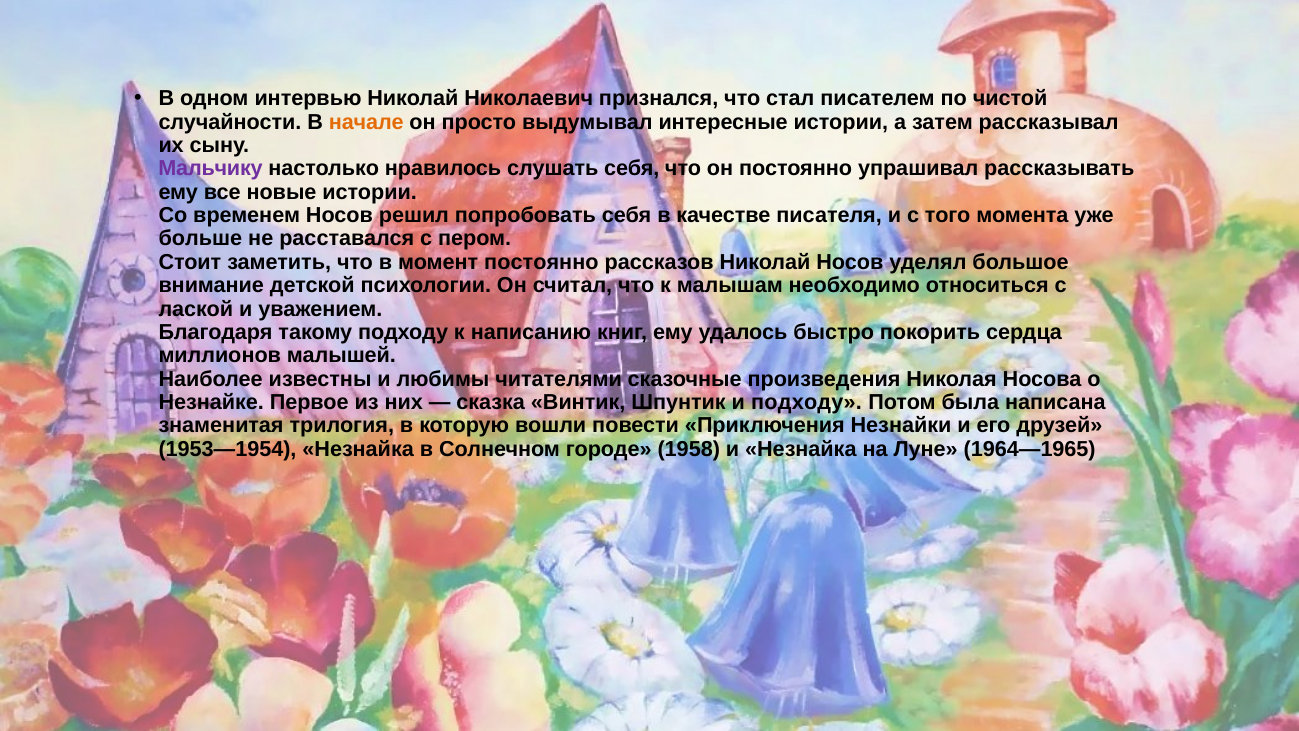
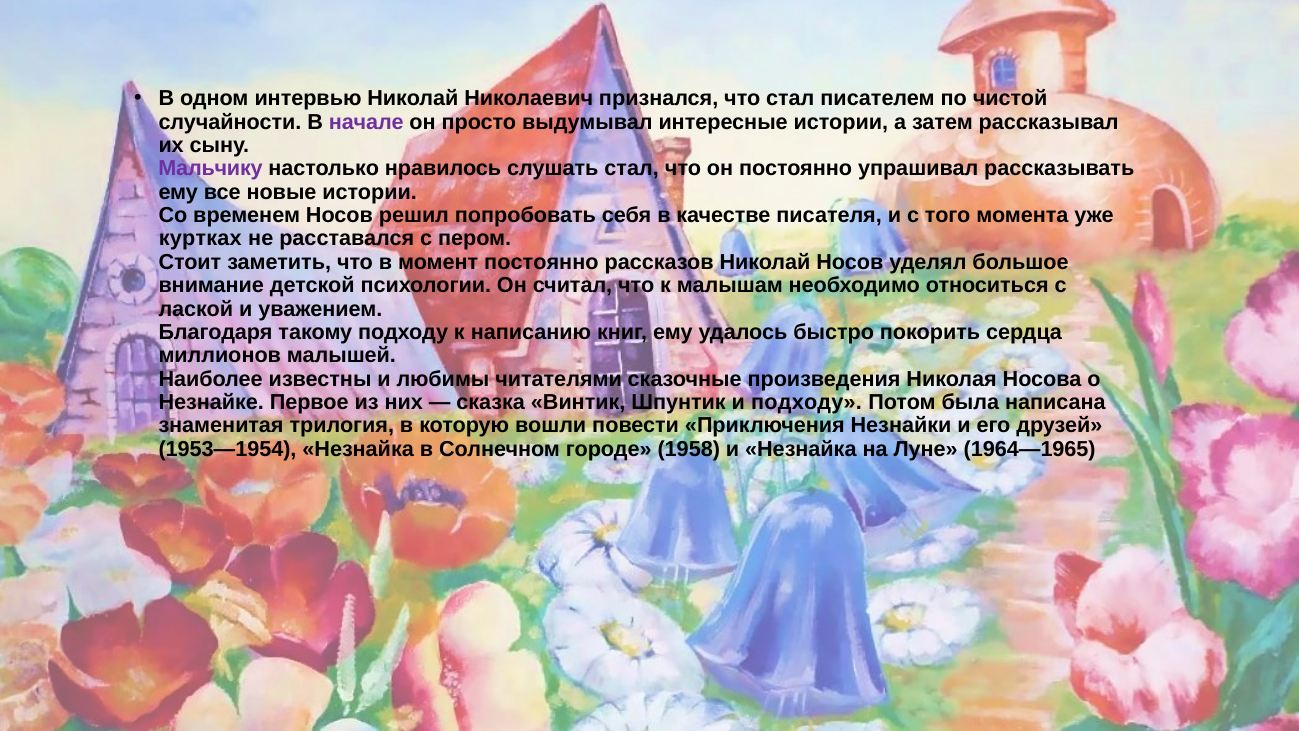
начале colour: orange -> purple
слушать себя: себя -> стал
больше: больше -> куртках
